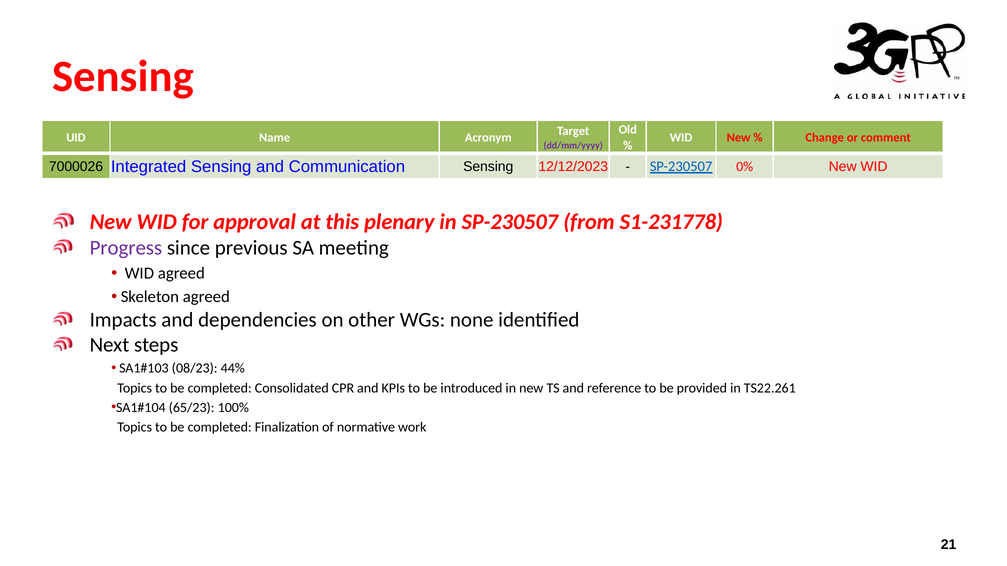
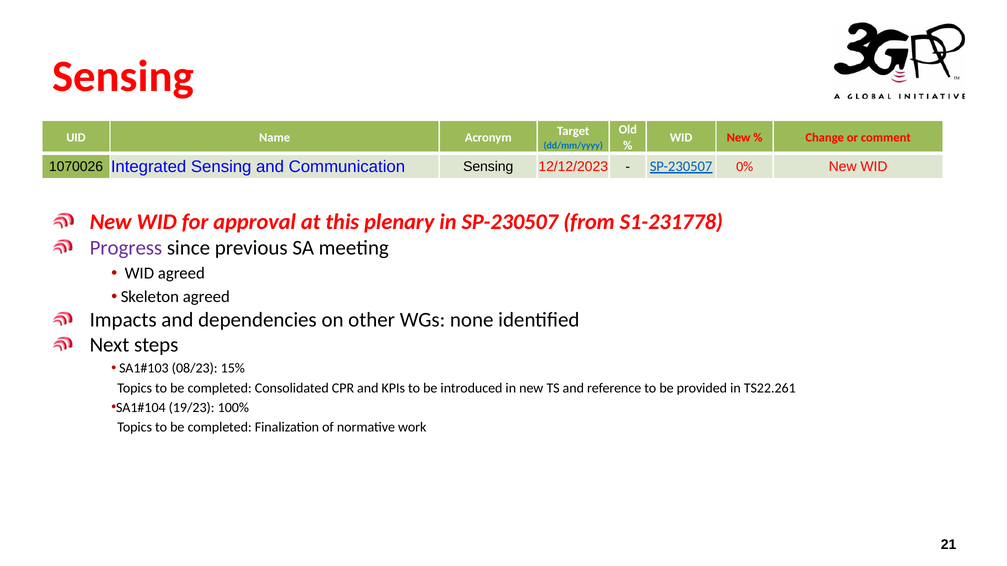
dd/mm/yyyy colour: purple -> blue
7000026: 7000026 -> 1070026
44%: 44% -> 15%
65/23: 65/23 -> 19/23
